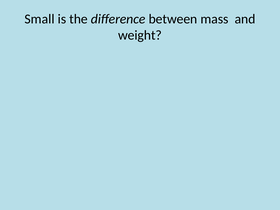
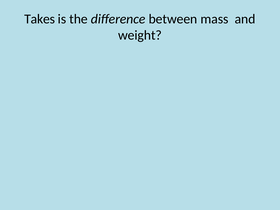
Small: Small -> Takes
